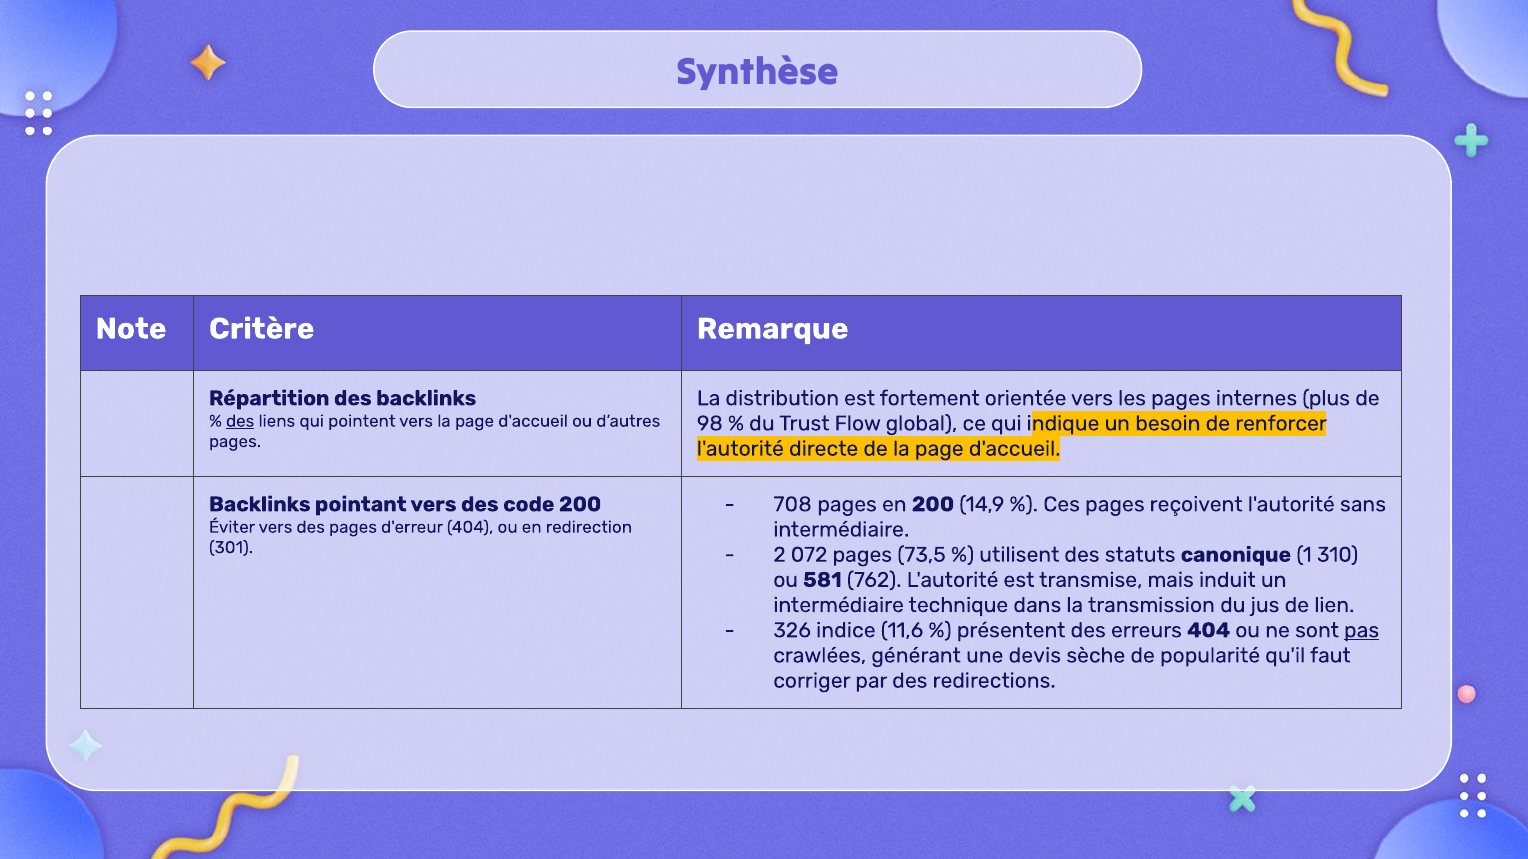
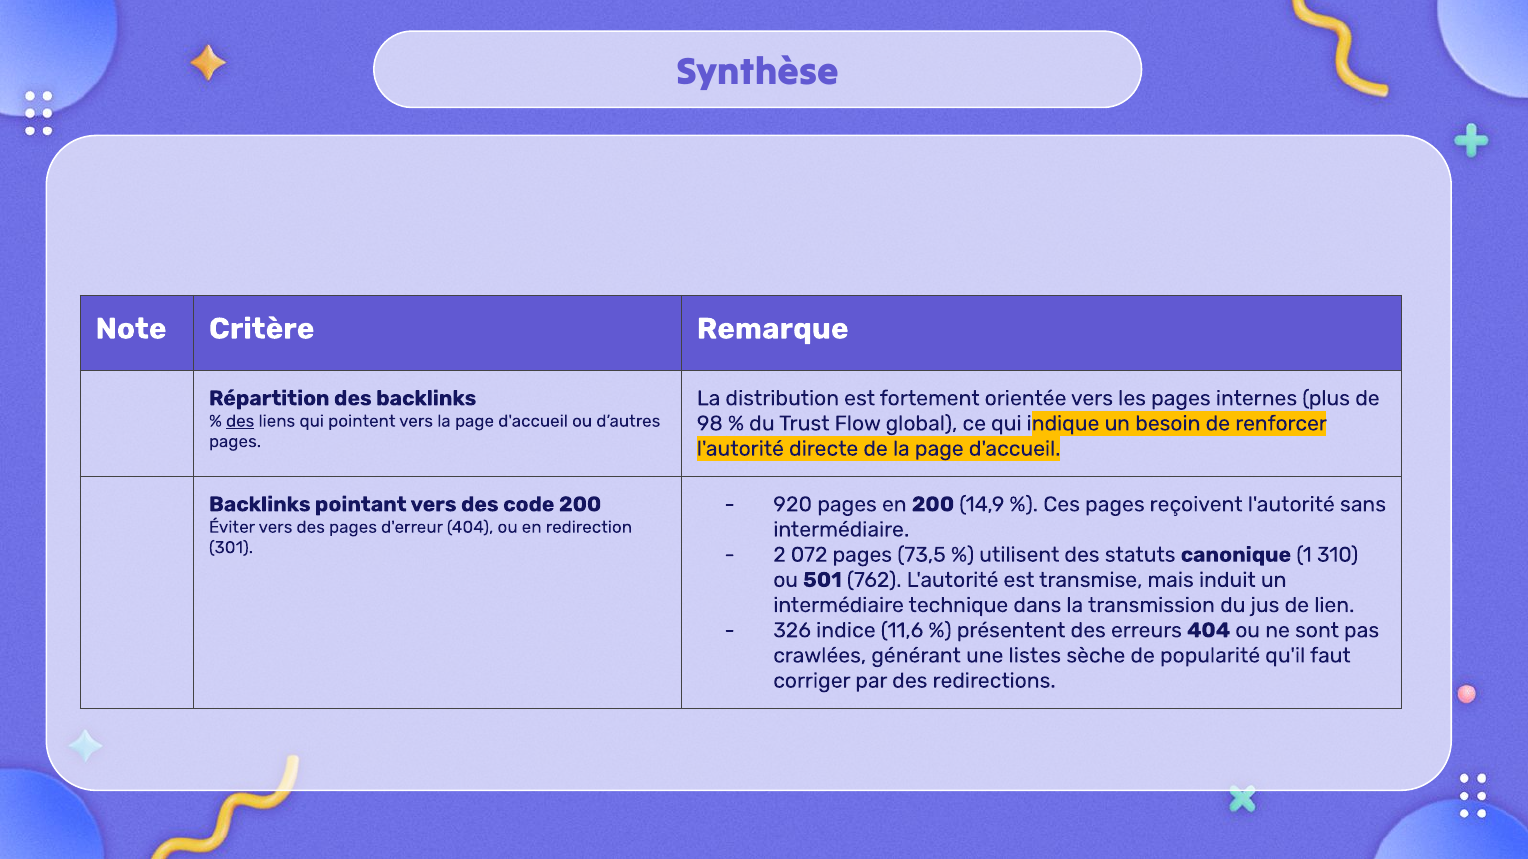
708: 708 -> 920
581: 581 -> 501
pas underline: present -> none
devis: devis -> listes
